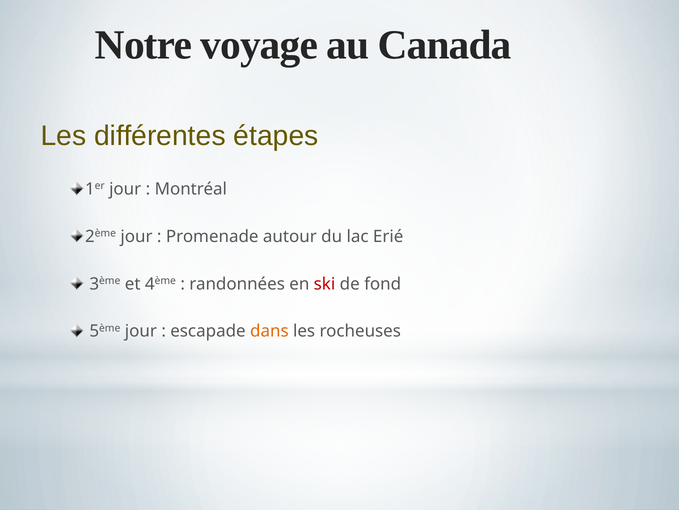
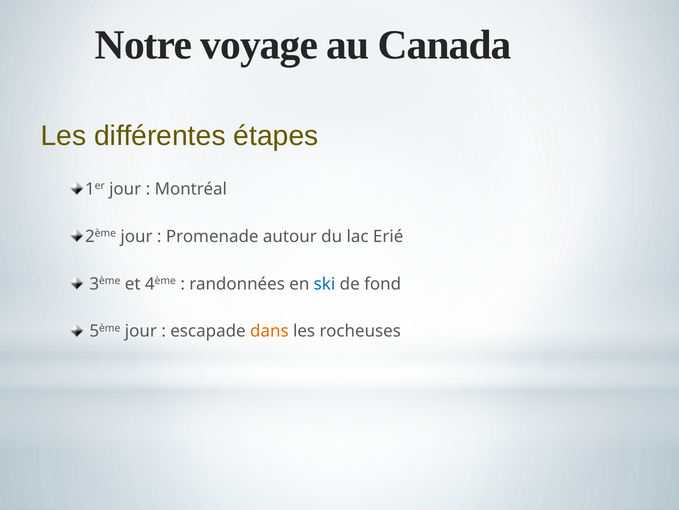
ski colour: red -> blue
